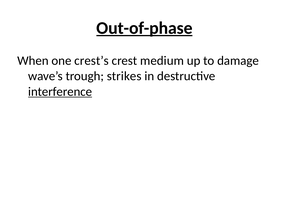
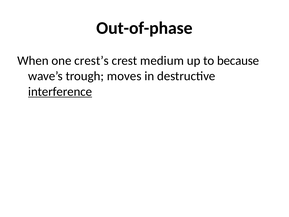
Out-of-phase underline: present -> none
damage: damage -> because
strikes: strikes -> moves
